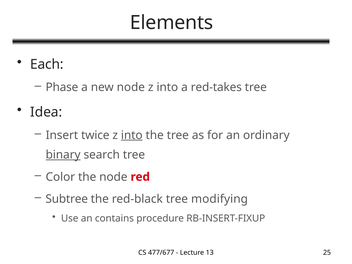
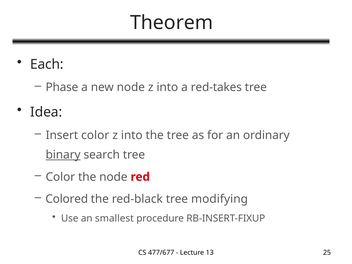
Elements: Elements -> Theorem
Insert twice: twice -> color
into at (132, 135) underline: present -> none
Subtree: Subtree -> Colored
contains: contains -> smallest
